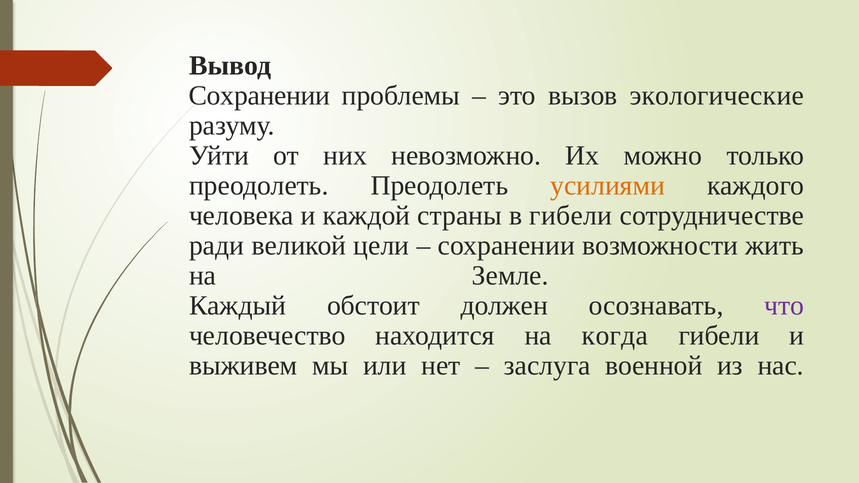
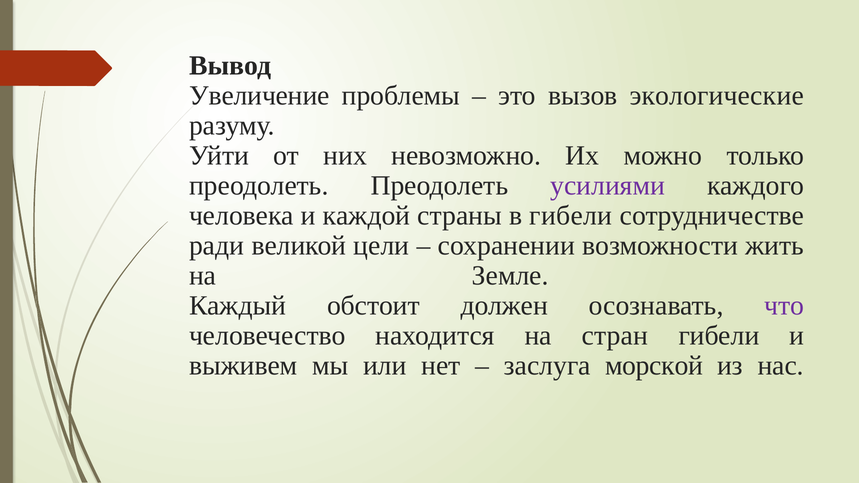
Сохранении at (259, 96): Сохранении -> Увеличение
усилиями colour: orange -> purple
когда: когда -> стран
военной: военной -> морской
